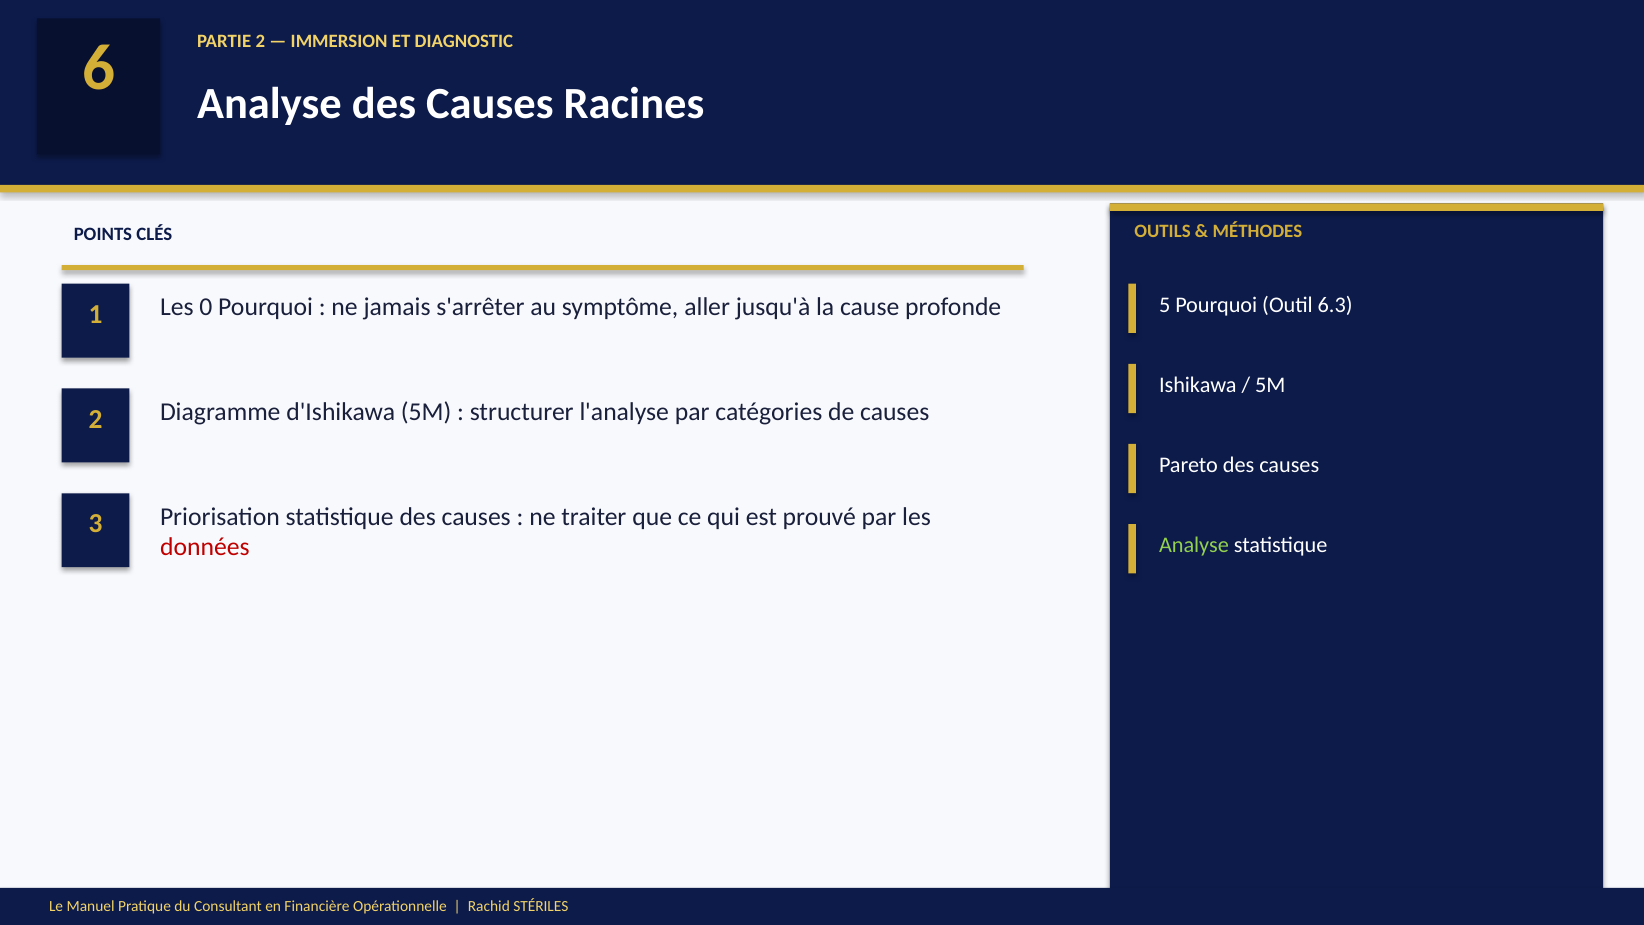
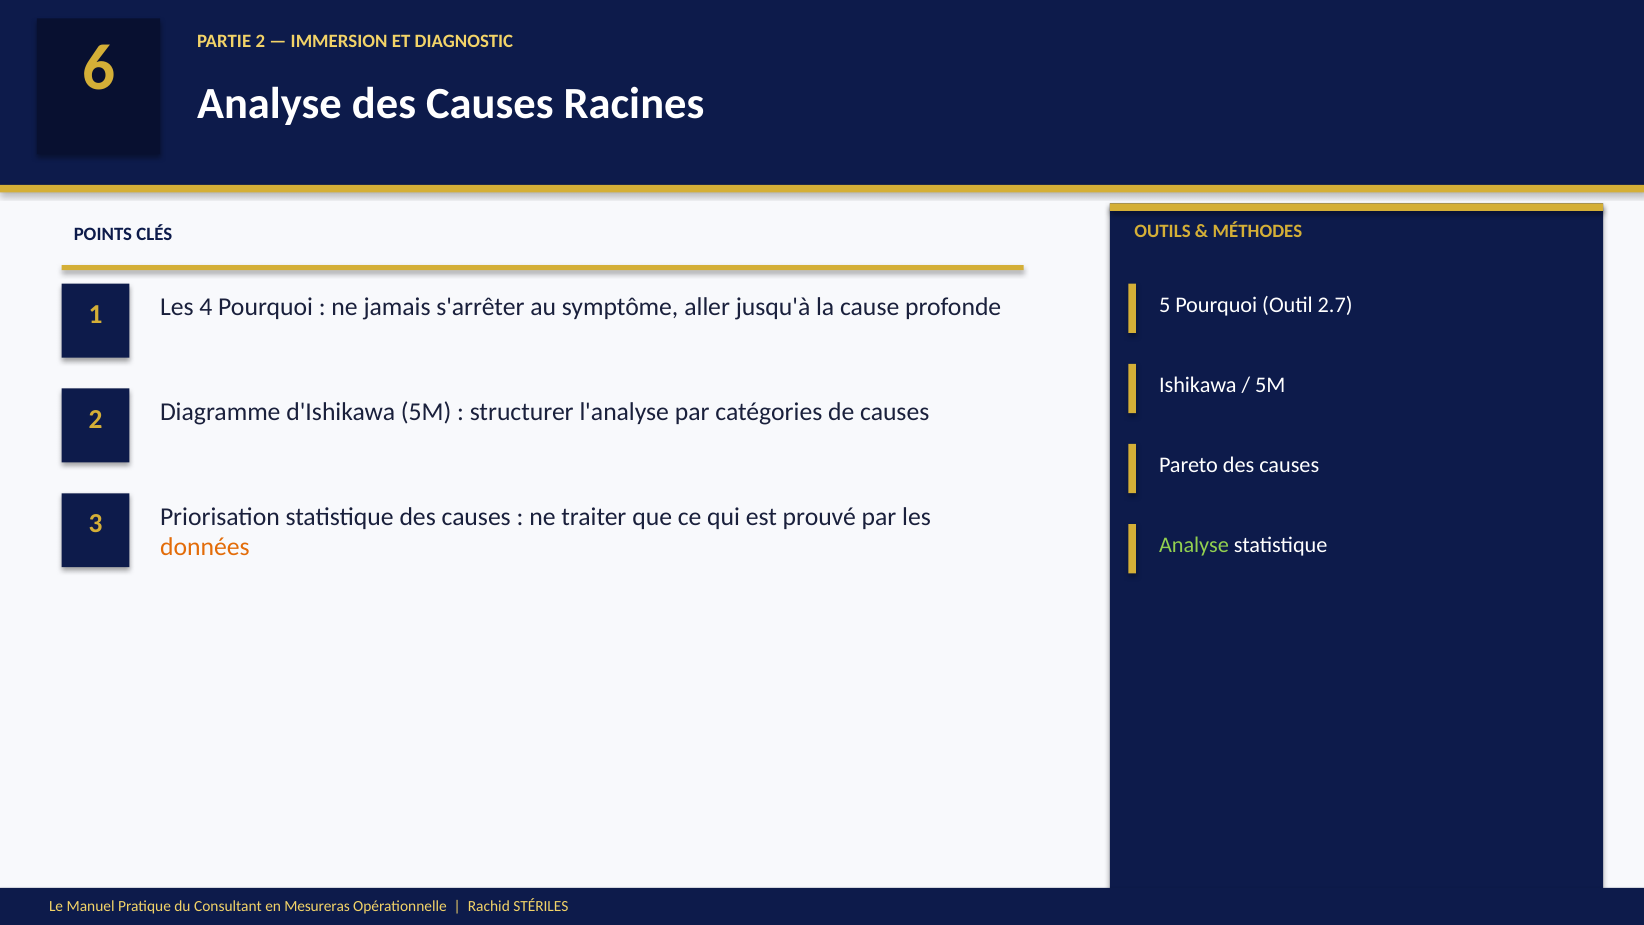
6.3: 6.3 -> 2.7
0: 0 -> 4
données colour: red -> orange
Financière: Financière -> Mesureras
